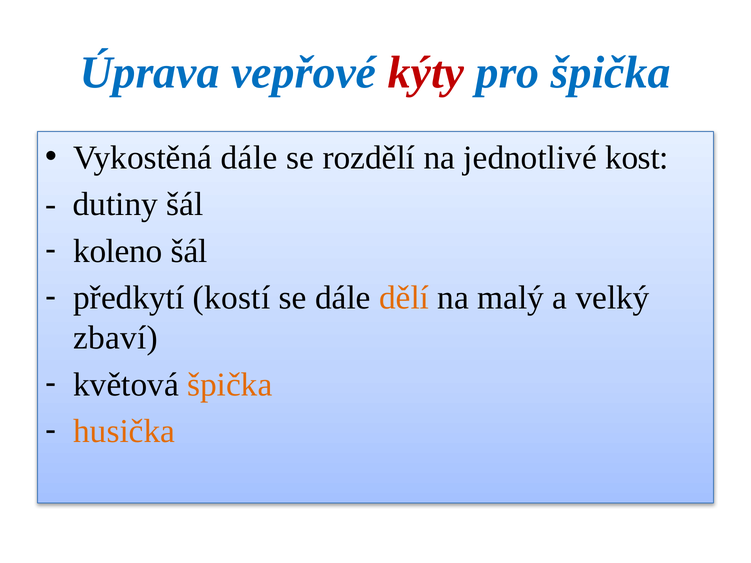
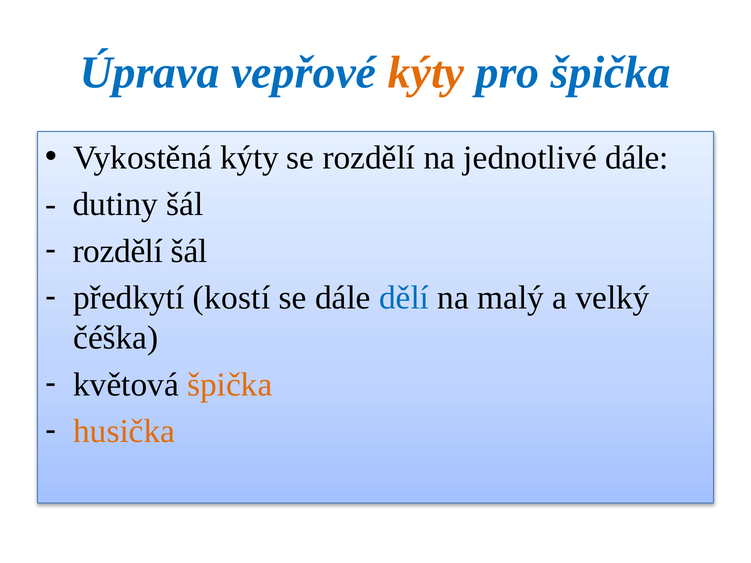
kýty at (426, 73) colour: red -> orange
Vykostěná dále: dále -> kýty
jednotlivé kost: kost -> dále
koleno at (118, 251): koleno -> rozdělí
dělí colour: orange -> blue
zbaví: zbaví -> čéška
